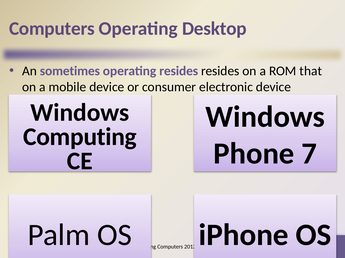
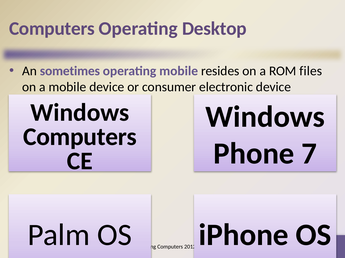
operating resides: resides -> mobile
that: that -> files
Computing at (80, 137): Computing -> Computers
